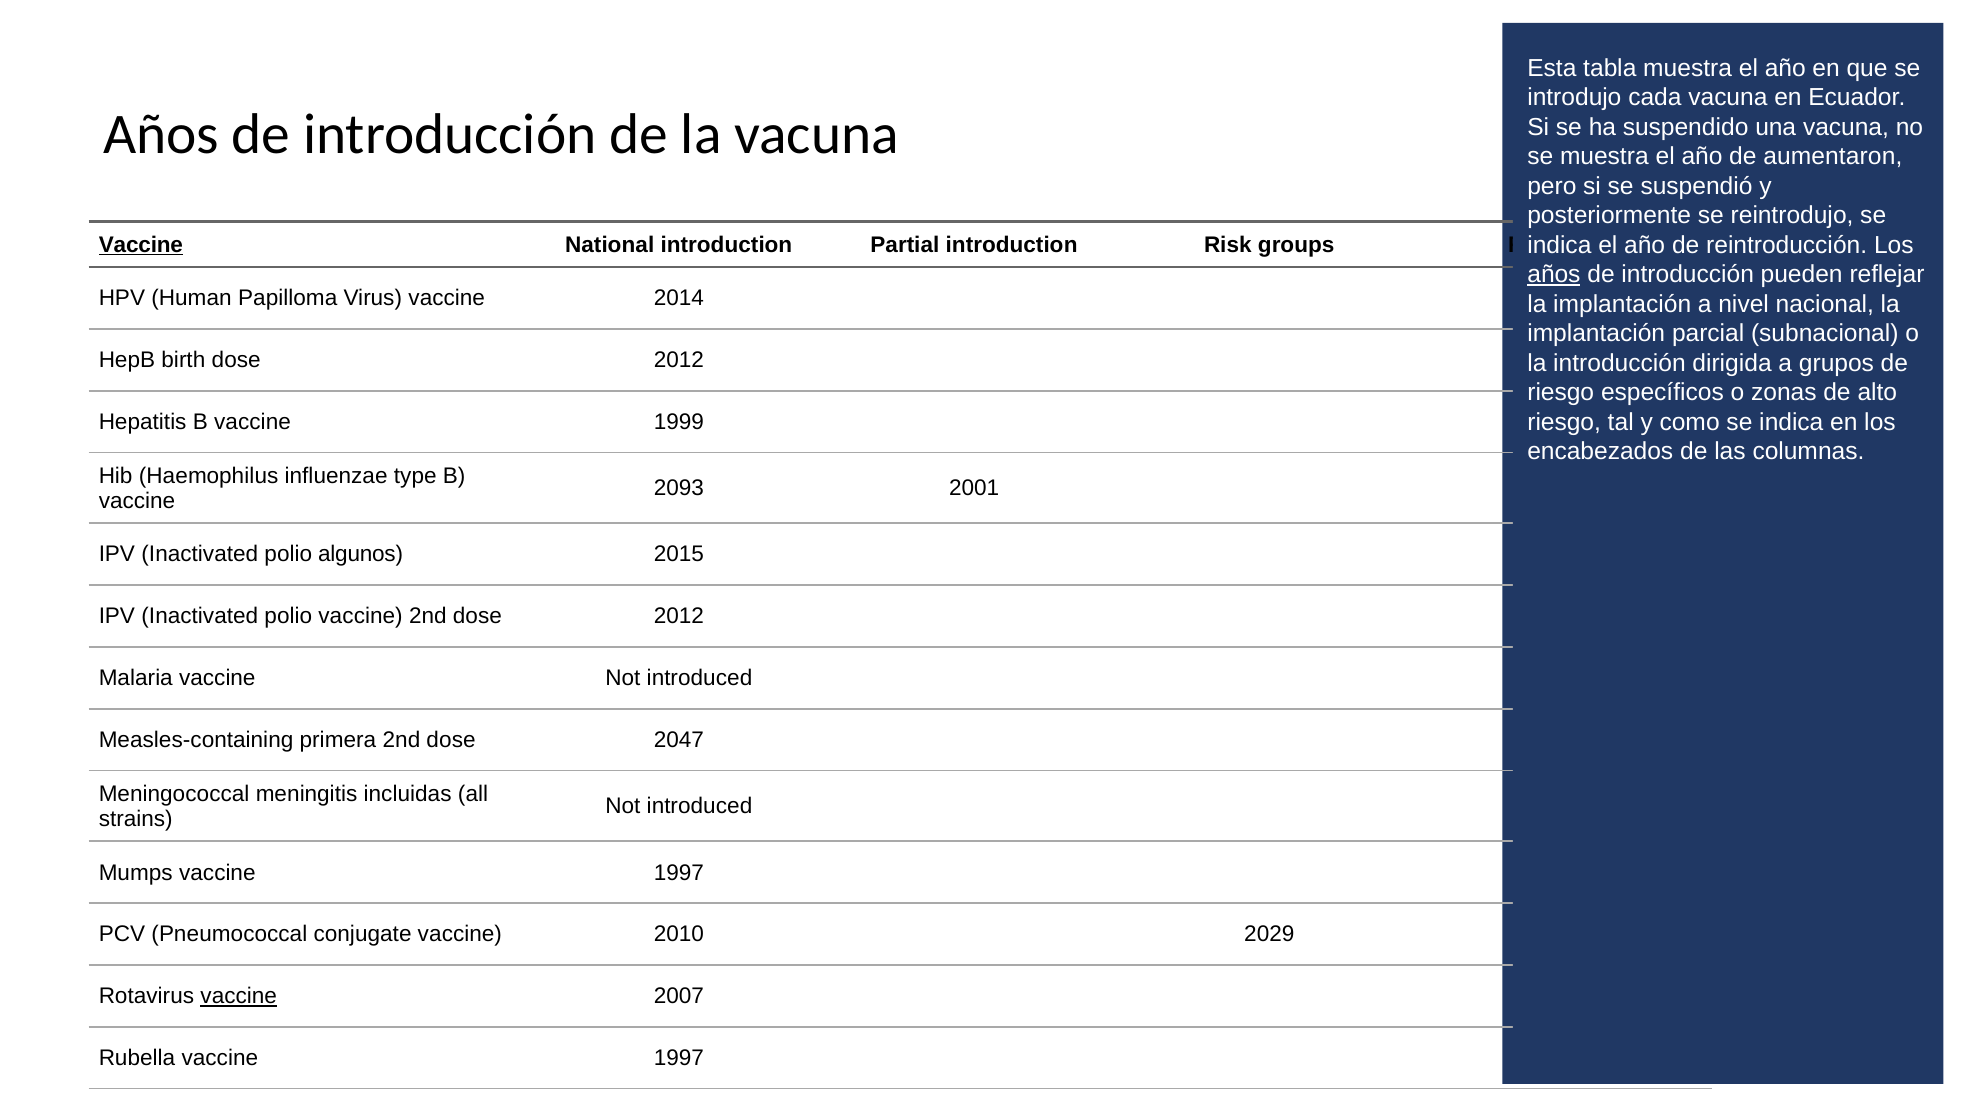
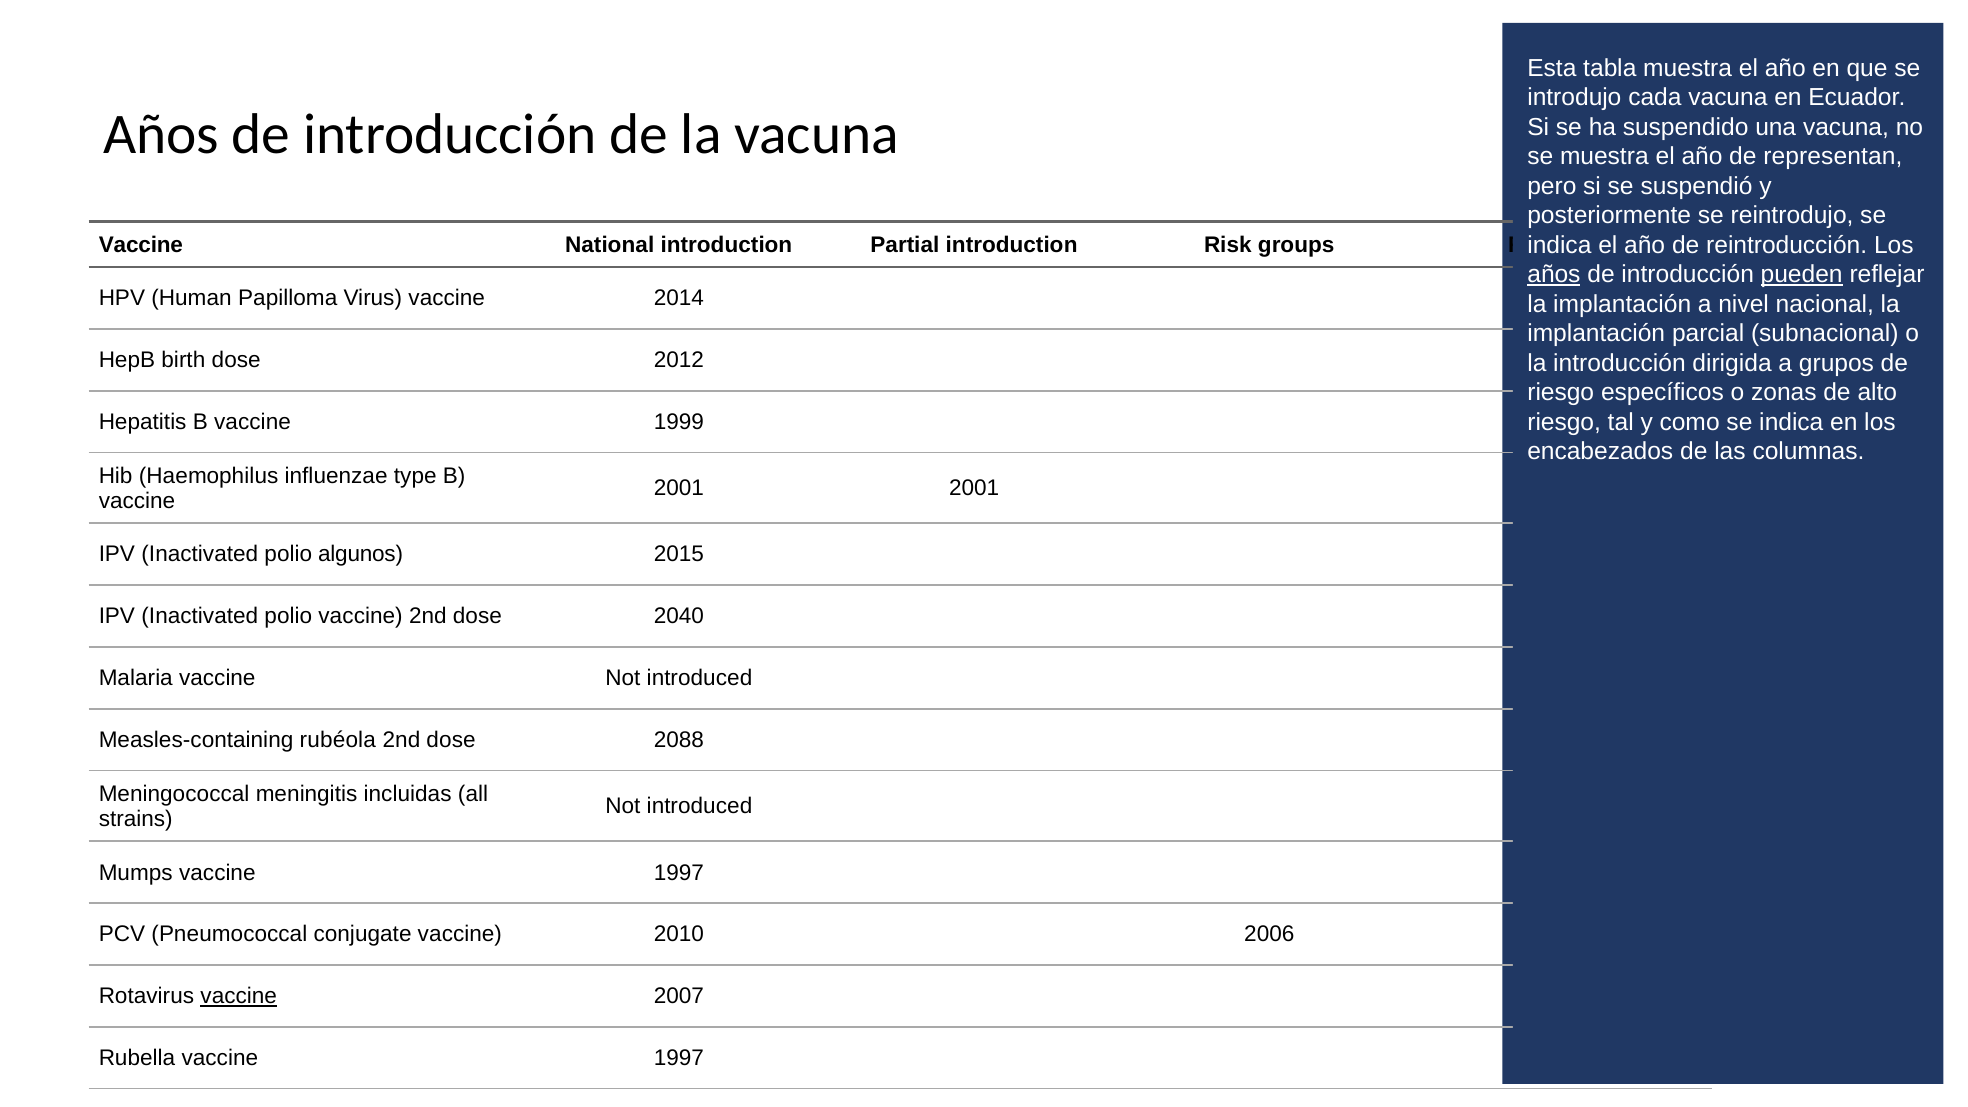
aumentaron: aumentaron -> representan
Vaccine at (141, 245) underline: present -> none
pueden underline: none -> present
2093 at (679, 488): 2093 -> 2001
2nd dose 2012: 2012 -> 2040
primera: primera -> rubéola
2047: 2047 -> 2088
2029: 2029 -> 2006
